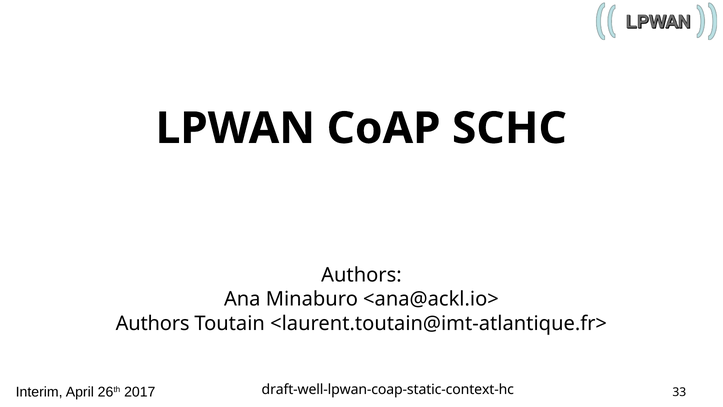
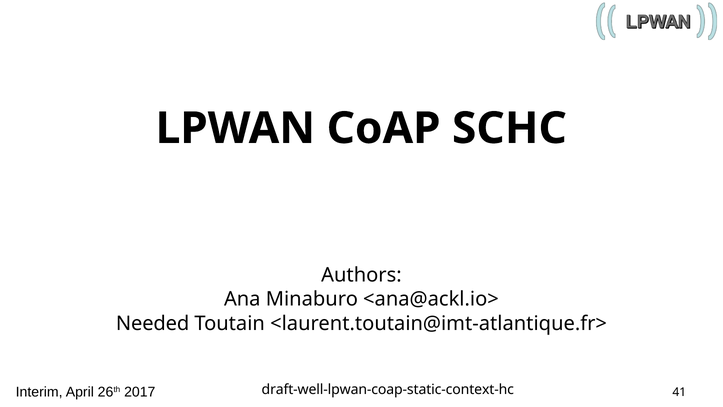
Authors at (153, 323): Authors -> Needed
33: 33 -> 41
